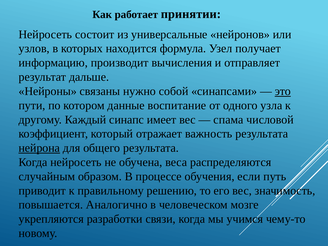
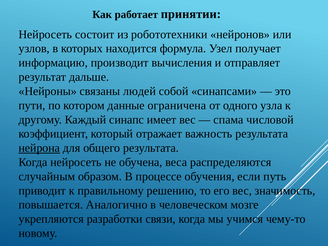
универсальные: универсальные -> робототехники
нужно: нужно -> людей
это underline: present -> none
воспитание: воспитание -> ограничена
